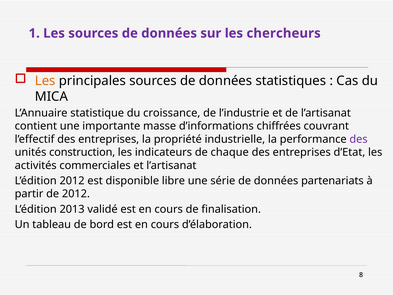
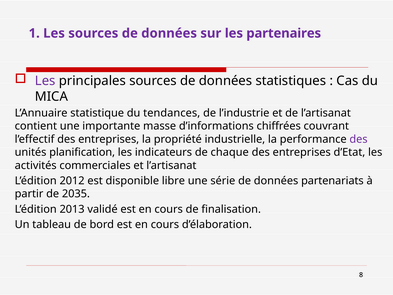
chercheurs: chercheurs -> partenaires
Les at (45, 81) colour: orange -> purple
croissance: croissance -> tendances
construction: construction -> planification
de 2012: 2012 -> 2035
